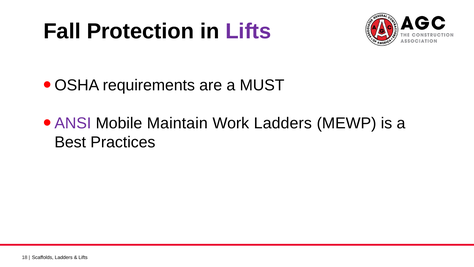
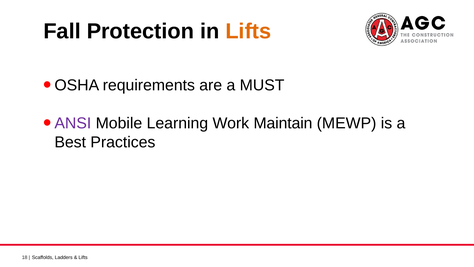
Lifts at (248, 31) colour: purple -> orange
Maintain: Maintain -> Learning
Work Ladders: Ladders -> Maintain
